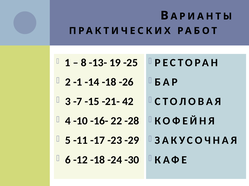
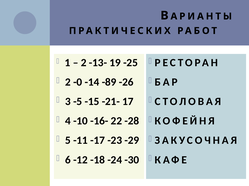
8 at (84, 63): 8 -> 2
-1: -1 -> -0
-14 -18: -18 -> -89
-7: -7 -> -5
42: 42 -> 17
